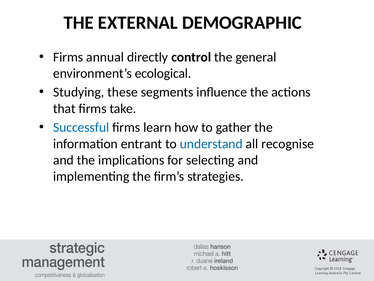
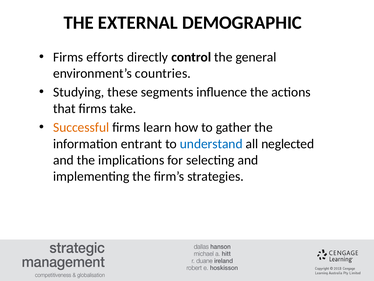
annual: annual -> efforts
ecological: ecological -> countries
Successful colour: blue -> orange
recognise: recognise -> neglected
